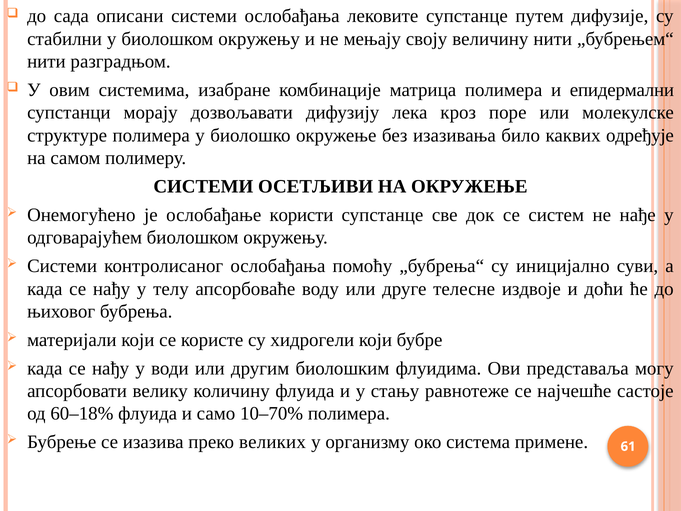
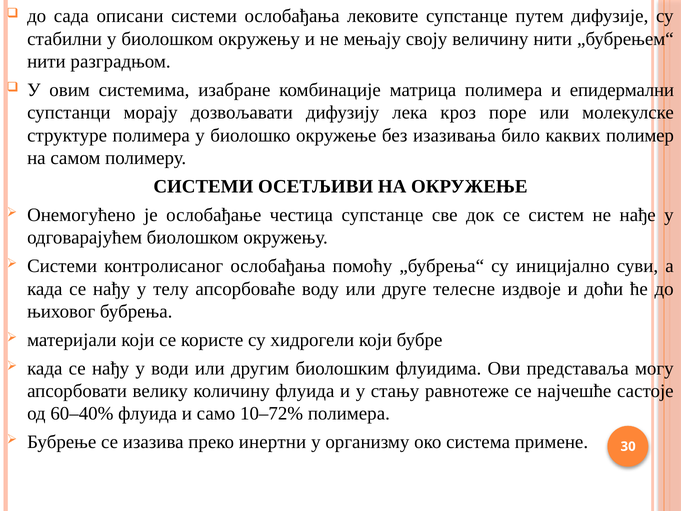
одређује: одређује -> полимер
користи: користи -> честица
60–18%: 60–18% -> 60–40%
10–70%: 10–70% -> 10–72%
великих: великих -> инертни
61: 61 -> 30
